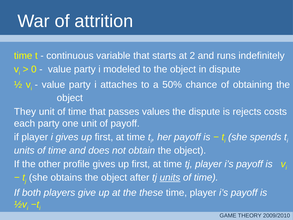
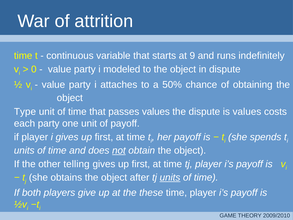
2: 2 -> 9
They: They -> Type
is rejects: rejects -> values
not underline: none -> present
profile: profile -> telling
